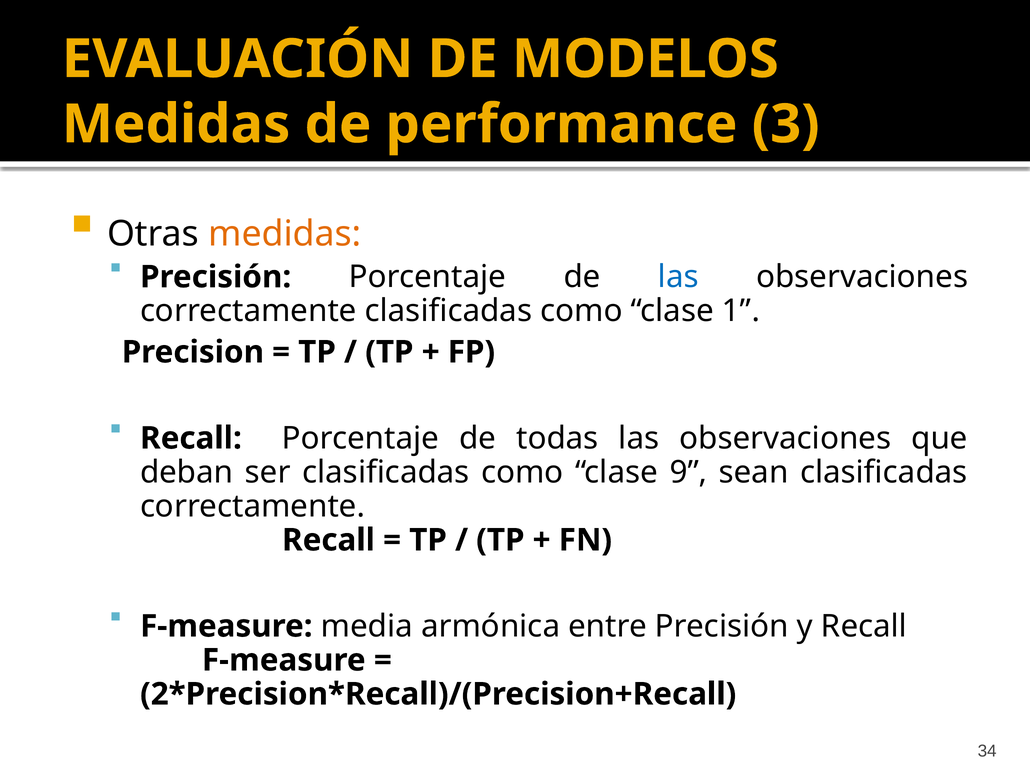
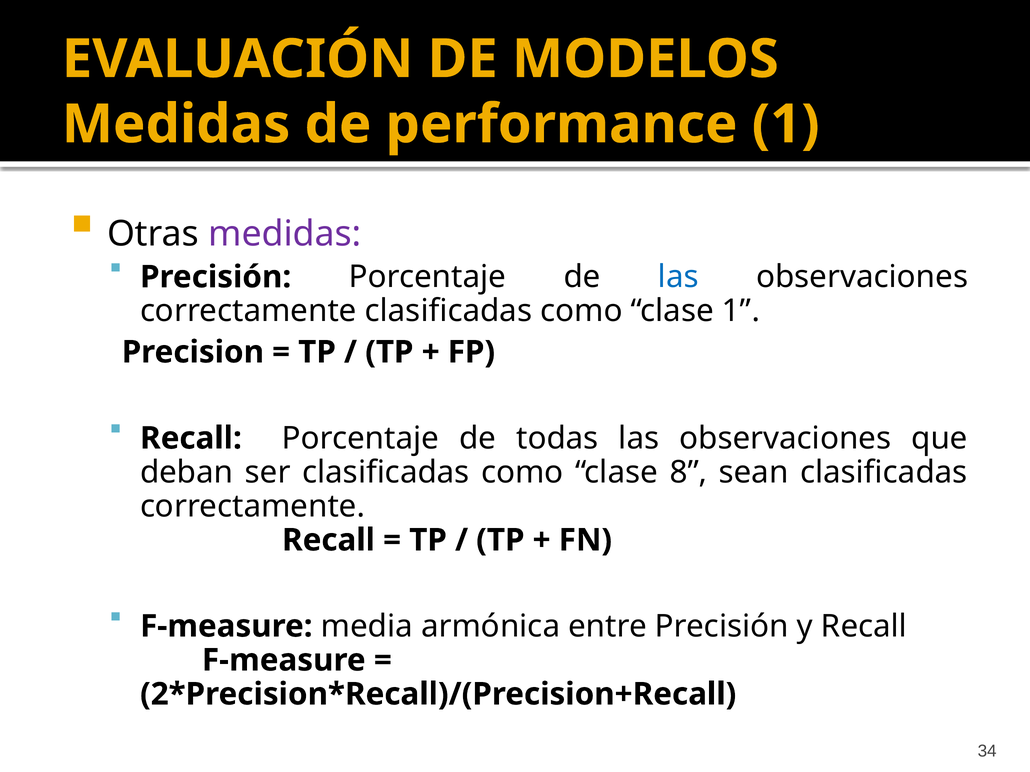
performance 3: 3 -> 1
medidas at (285, 234) colour: orange -> purple
9: 9 -> 8
